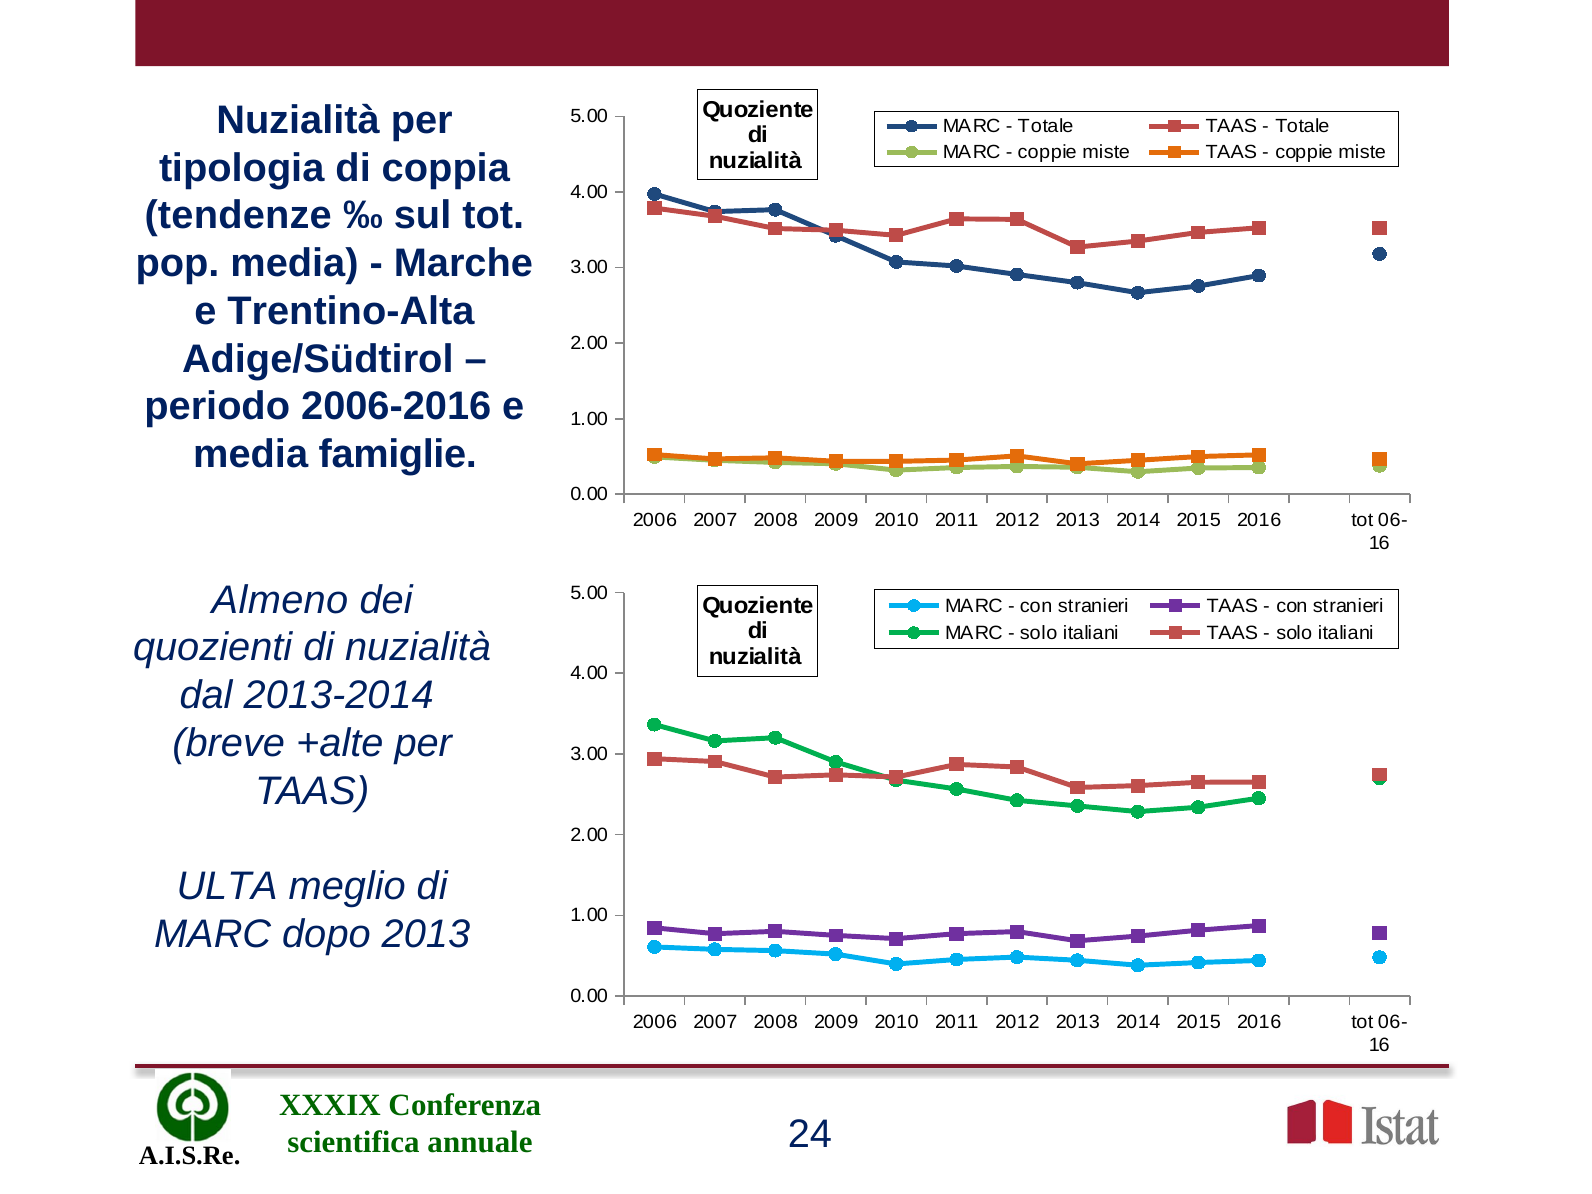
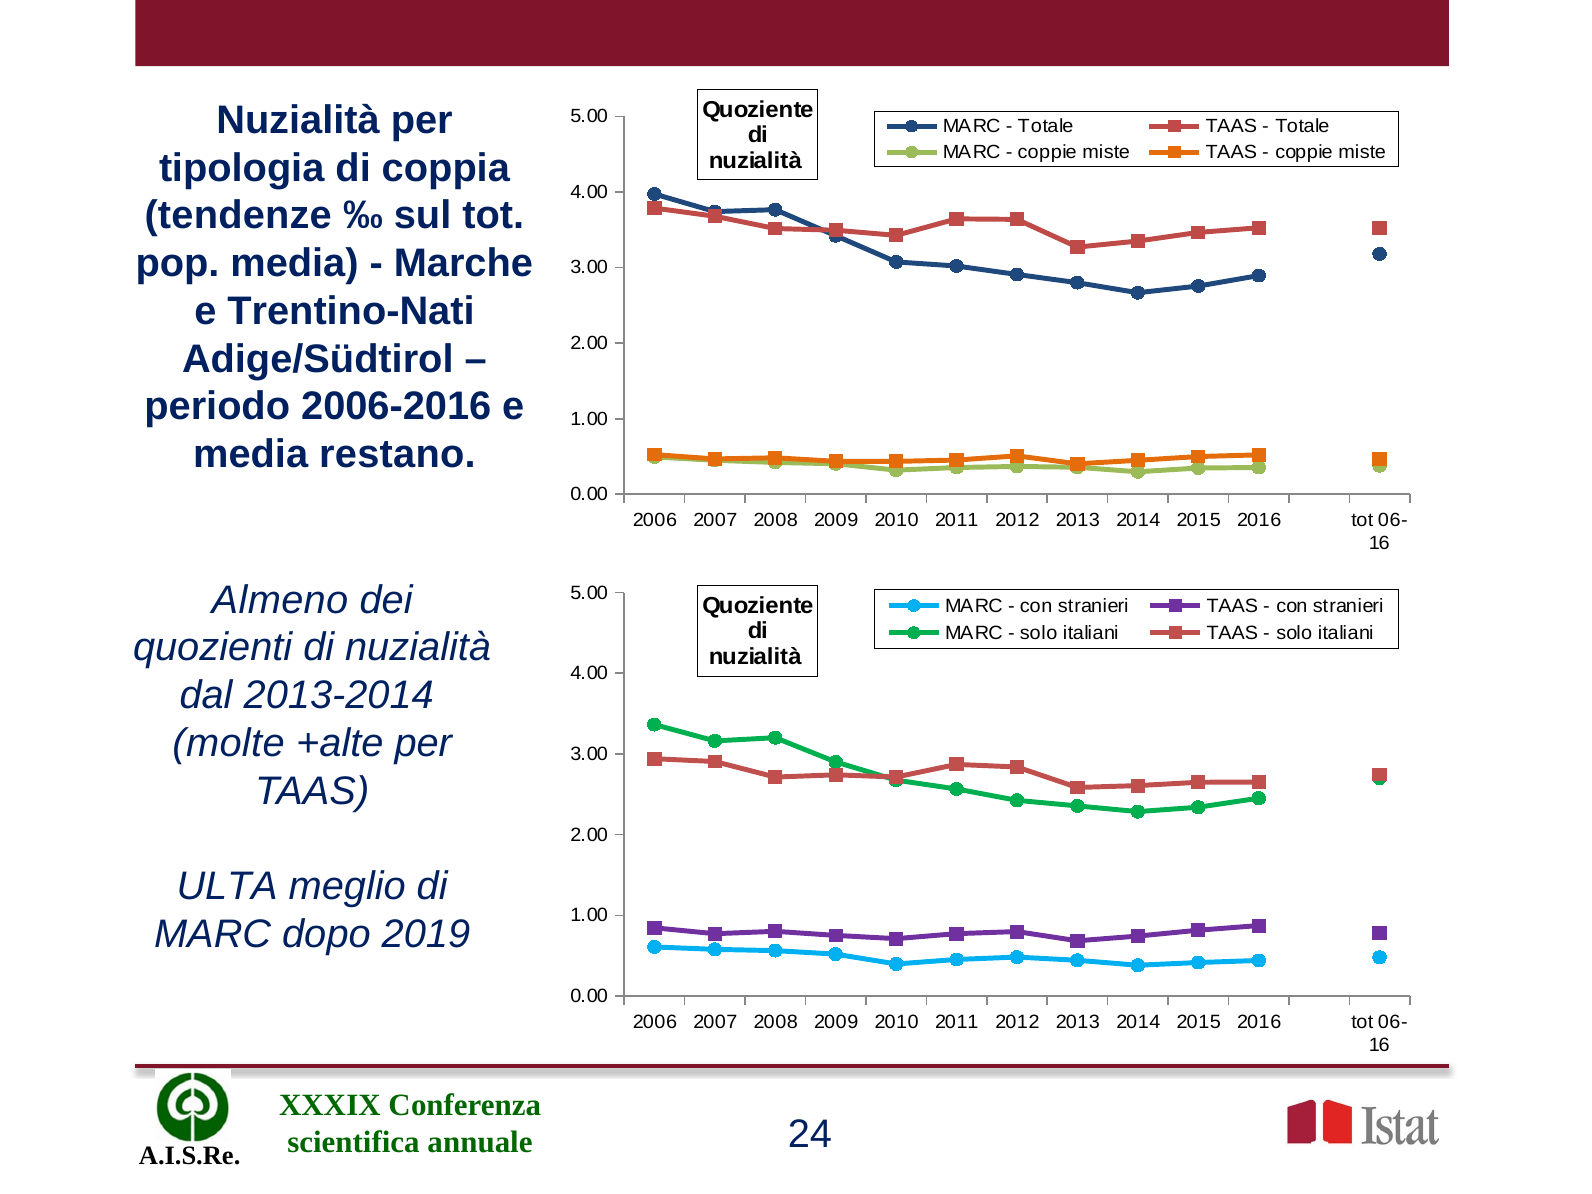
Trentino-Alta: Trentino-Alta -> Trentino-Nati
famiglie: famiglie -> restano
breve: breve -> molte
dopo 2013: 2013 -> 2019
